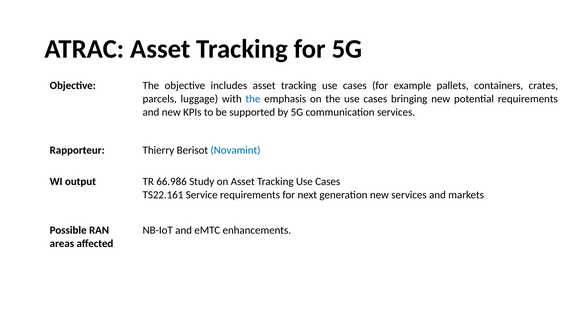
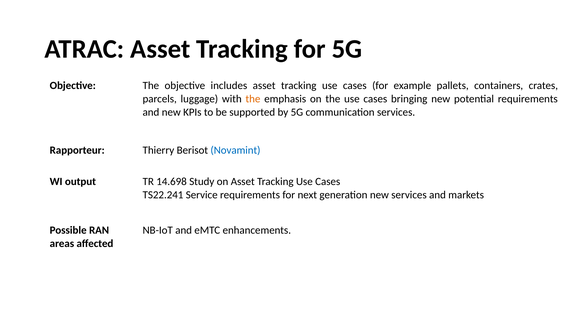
the at (253, 99) colour: blue -> orange
66.986: 66.986 -> 14.698
TS22.161: TS22.161 -> TS22.241
